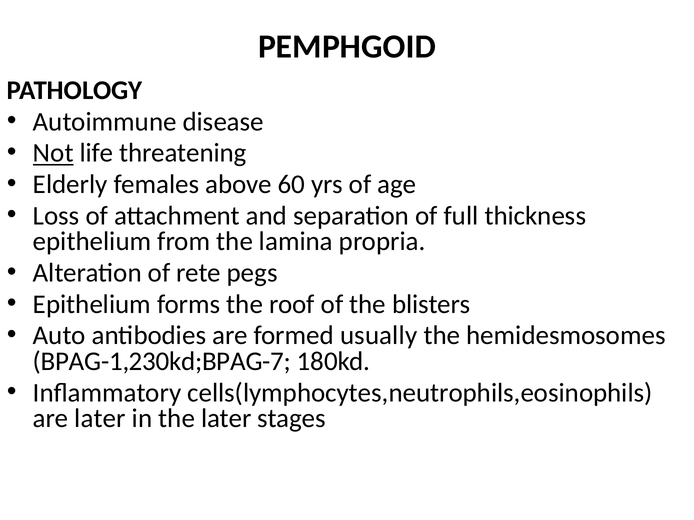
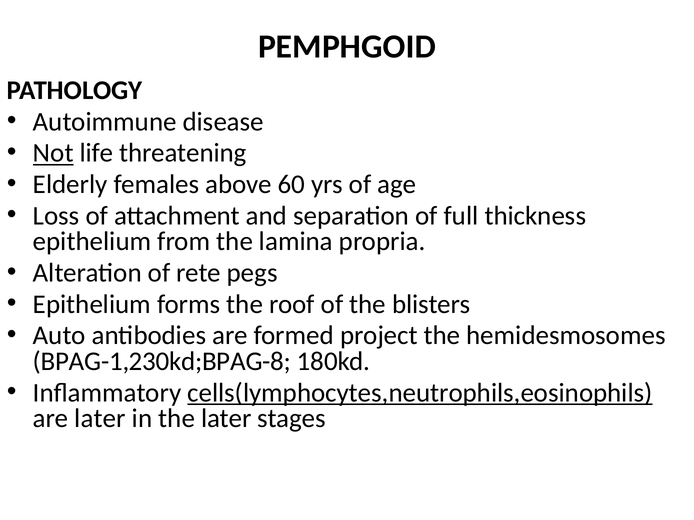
usually: usually -> project
BPAG-1,230kd;BPAG-7: BPAG-1,230kd;BPAG-7 -> BPAG-1,230kd;BPAG-8
cells(lymphocytes,neutrophils,eosinophils underline: none -> present
